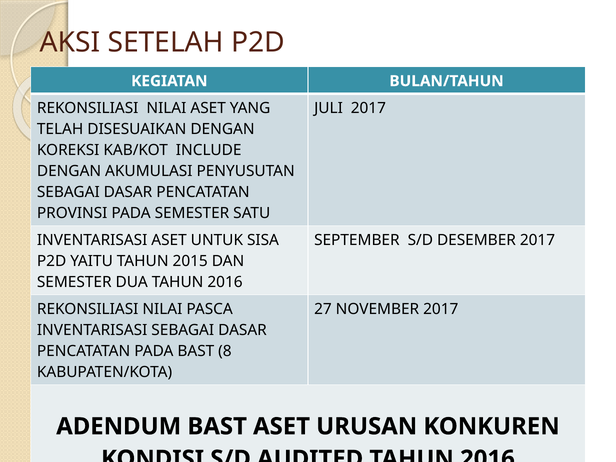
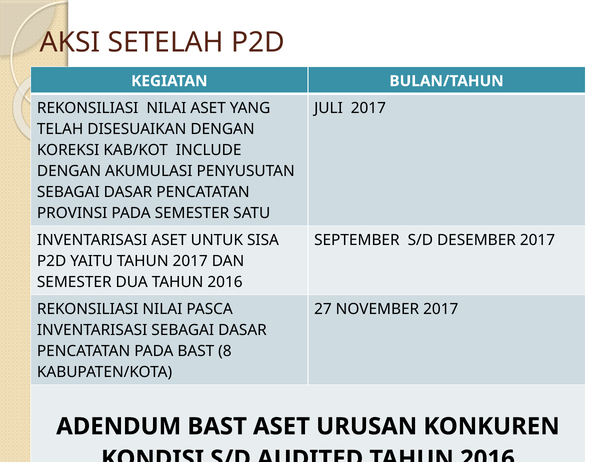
TAHUN 2015: 2015 -> 2017
